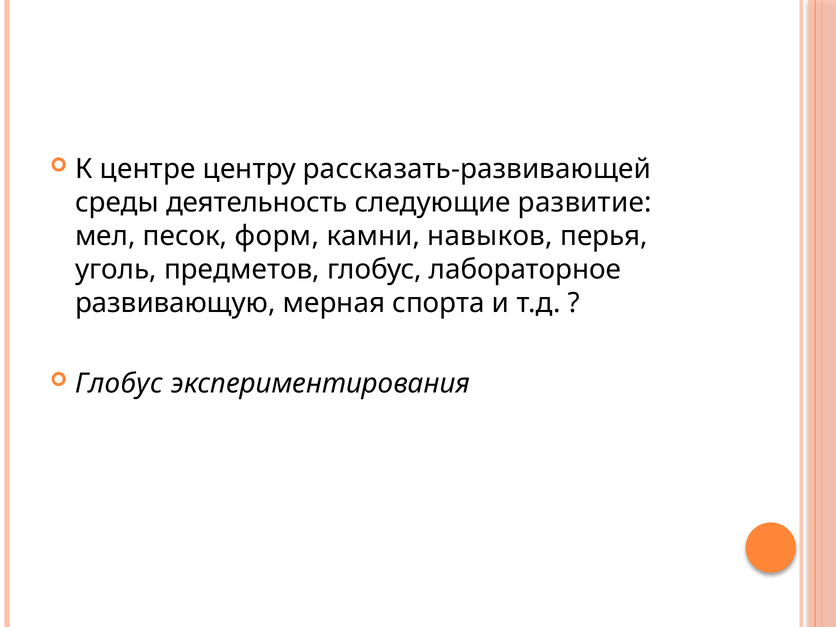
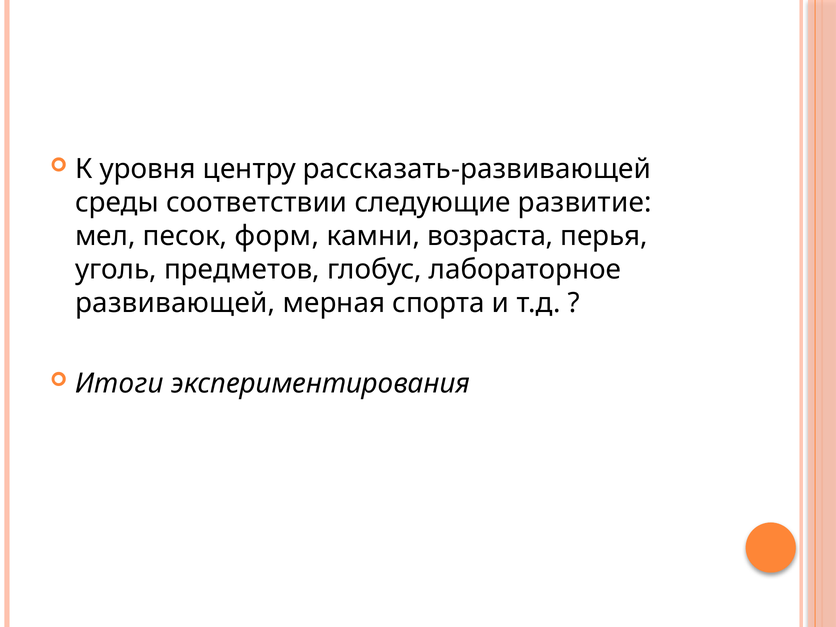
центре: центре -> уровня
деятельность: деятельность -> соответствии
навыков: навыков -> возраста
развивающую: развивающую -> развивающей
Глобус at (119, 384): Глобус -> Итоги
